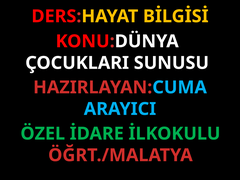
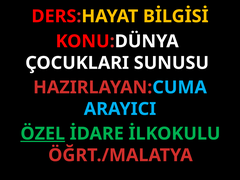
ÖZEL underline: none -> present
